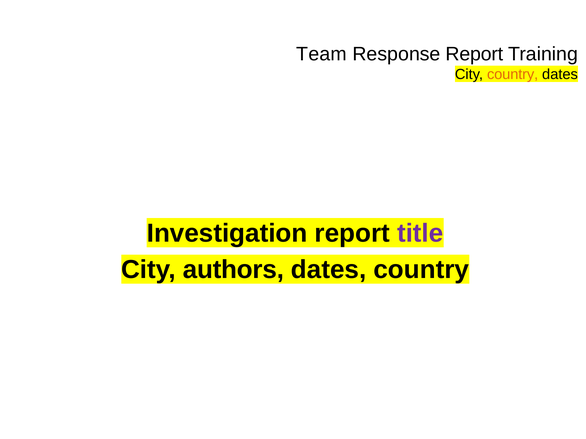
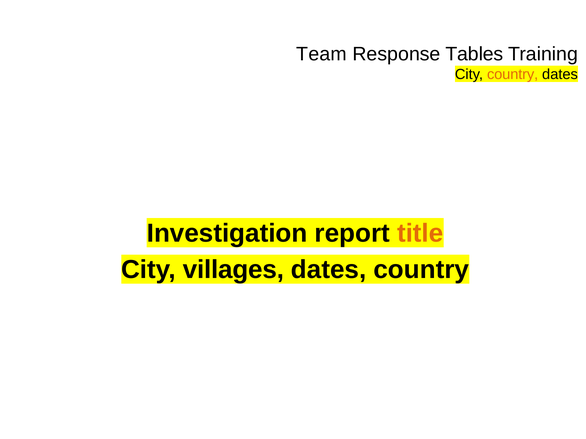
Response Report: Report -> Tables
title colour: purple -> orange
authors: authors -> villages
